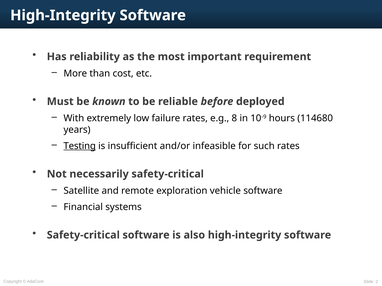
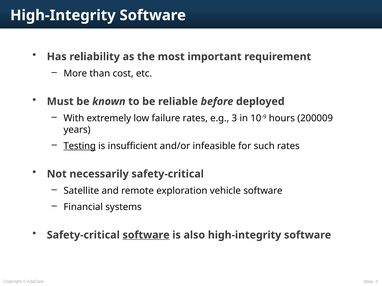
8: 8 -> 3
114680: 114680 -> 200009
software at (146, 235) underline: none -> present
